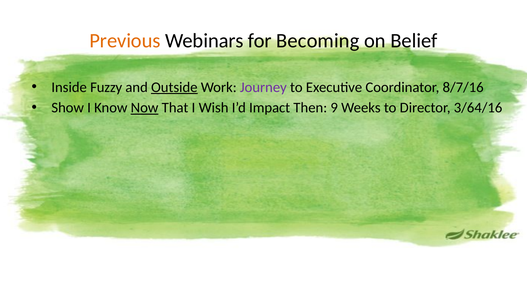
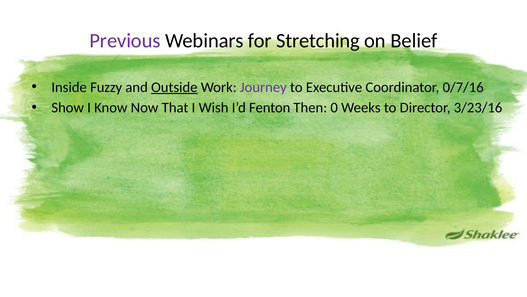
Previous colour: orange -> purple
Becoming: Becoming -> Stretching
8/7/16: 8/7/16 -> 0/7/16
Now underline: present -> none
Impact: Impact -> Fenton
9: 9 -> 0
3/64/16: 3/64/16 -> 3/23/16
